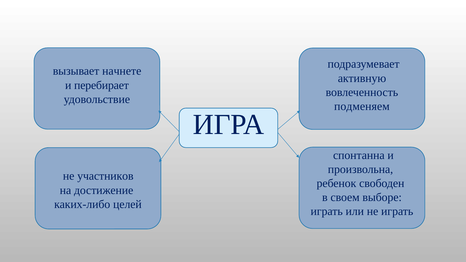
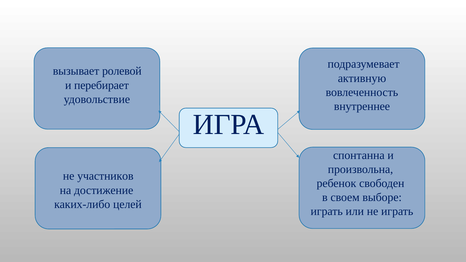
начнете: начнете -> ролевой
подменяем: подменяем -> внутреннее
